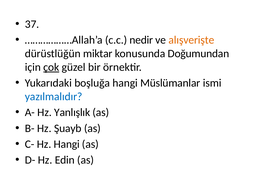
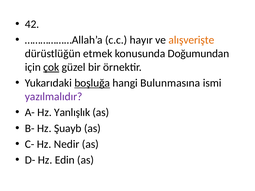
37: 37 -> 42
nedir: nedir -> hayır
miktar: miktar -> etmek
boşluğa underline: none -> present
Müslümanlar: Müslümanlar -> Bulunmasına
yazılmalıdır colour: blue -> purple
Hz Hangi: Hangi -> Nedir
